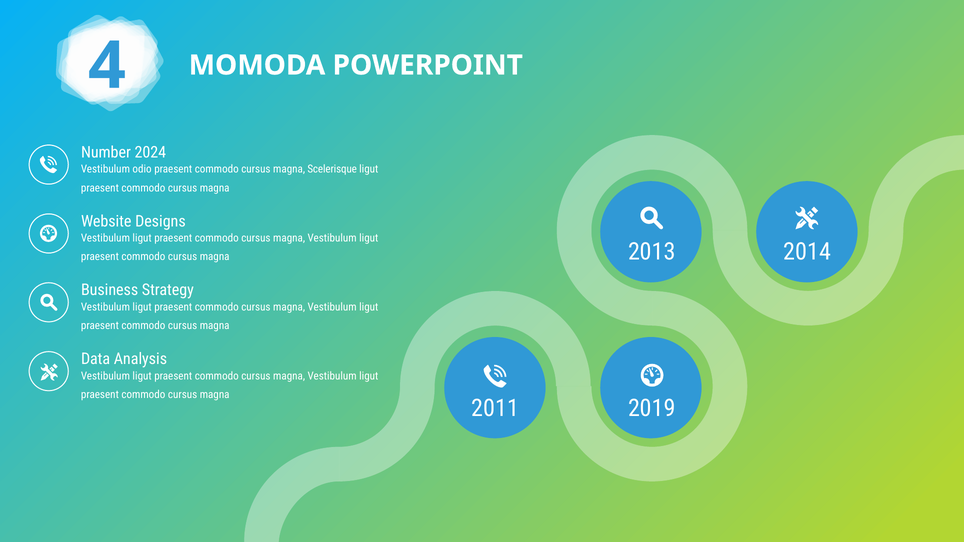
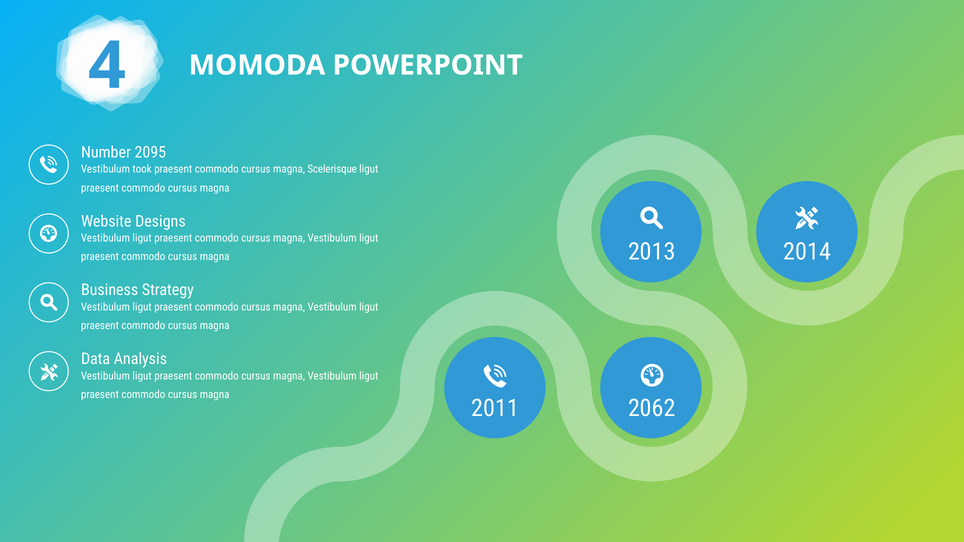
2024: 2024 -> 2095
odio: odio -> took
2019: 2019 -> 2062
